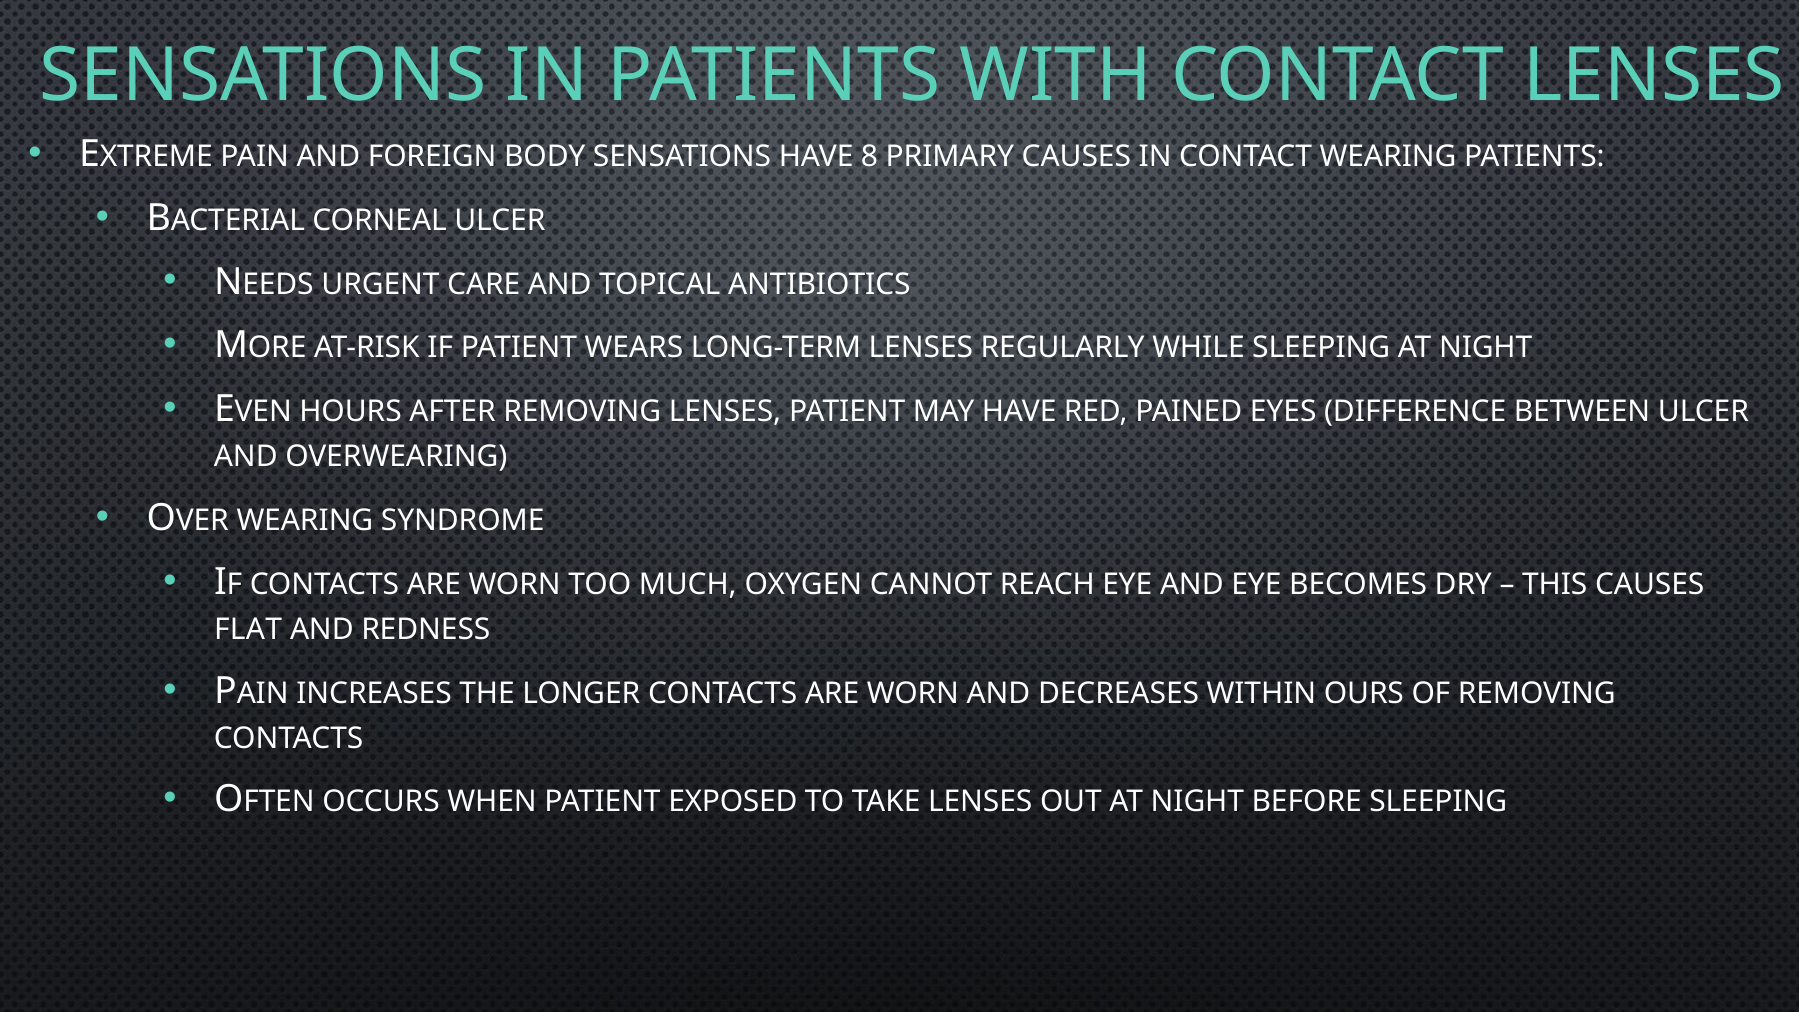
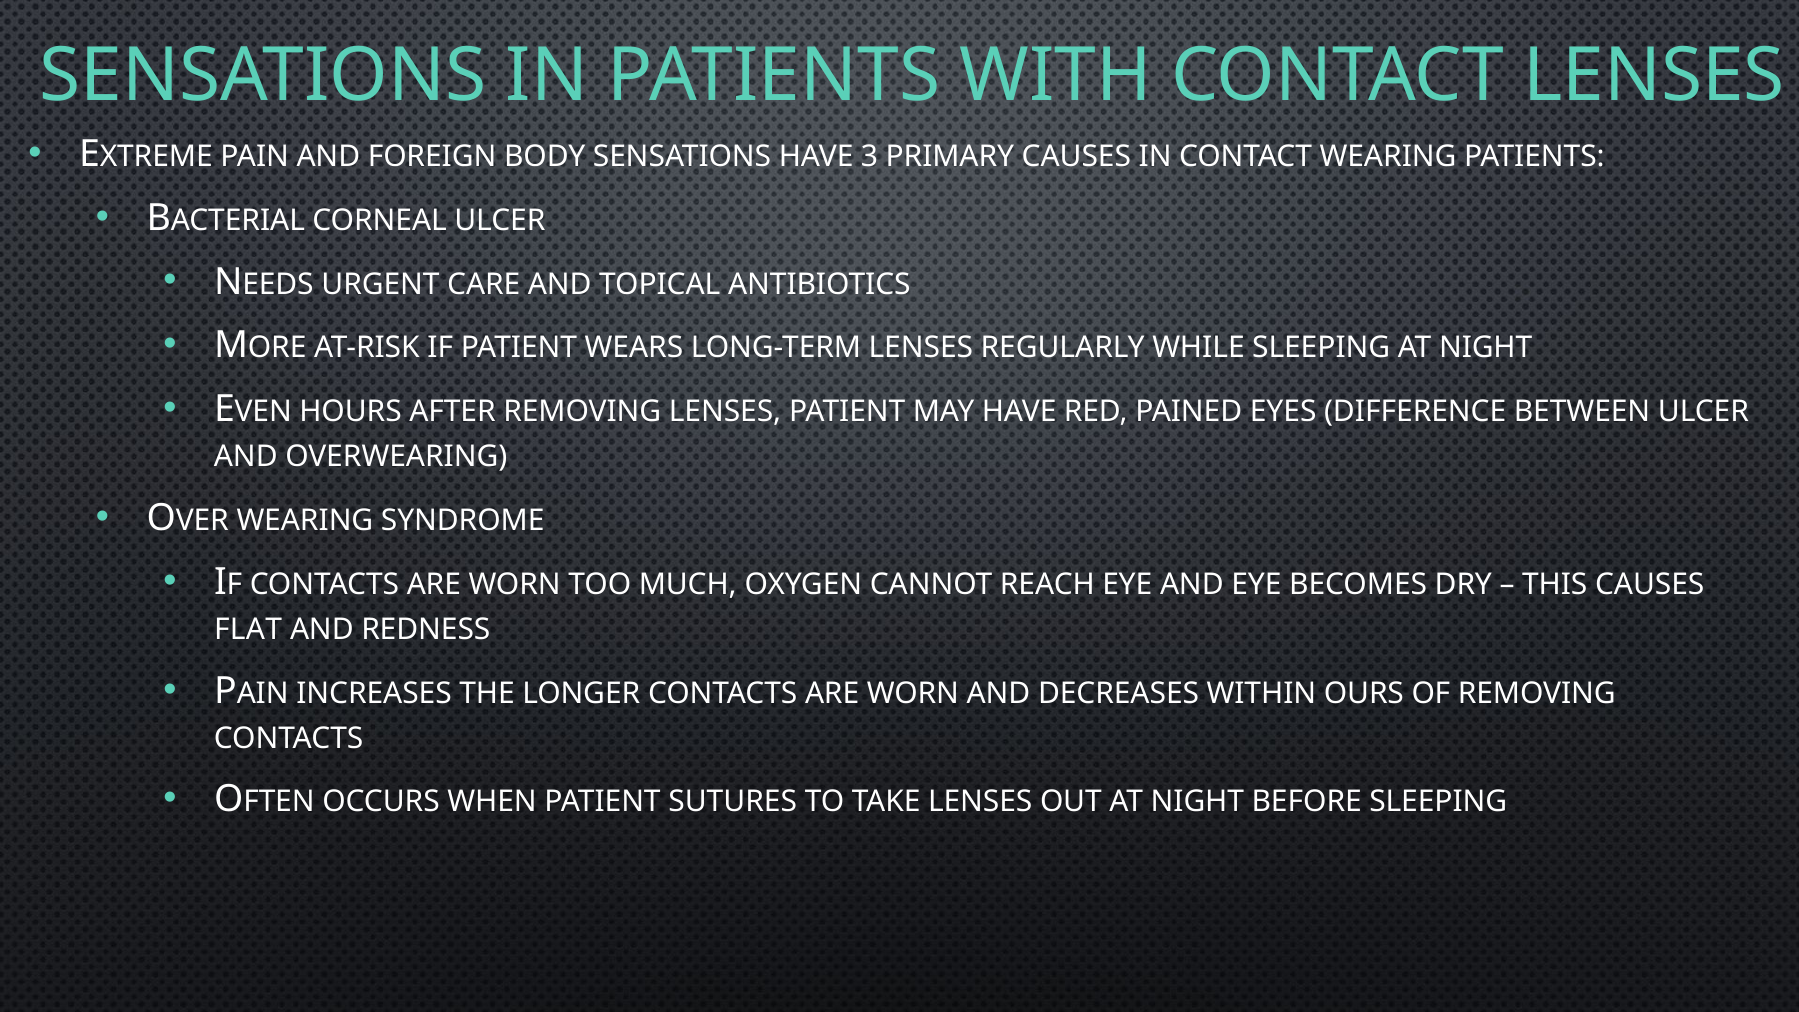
8: 8 -> 3
EXPOSED: EXPOSED -> SUTURES
